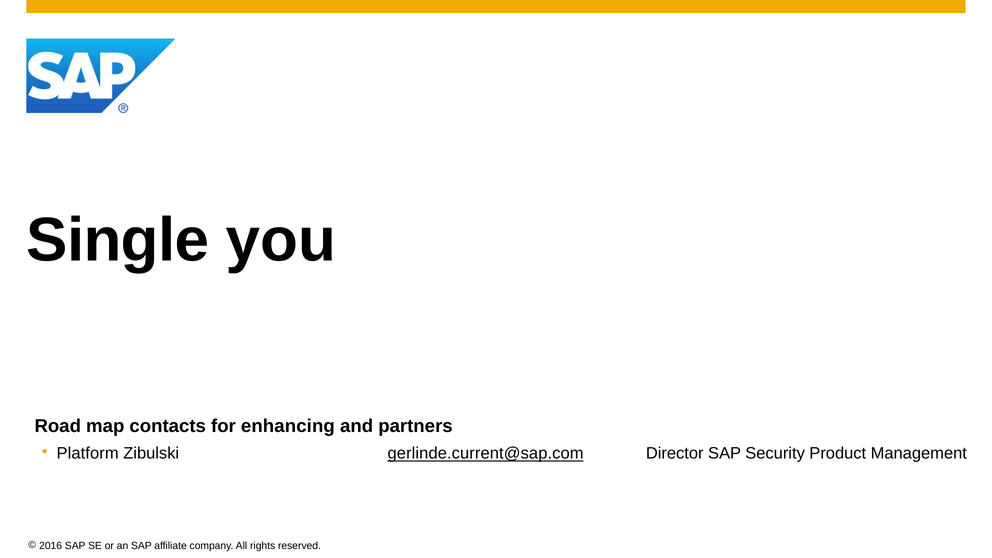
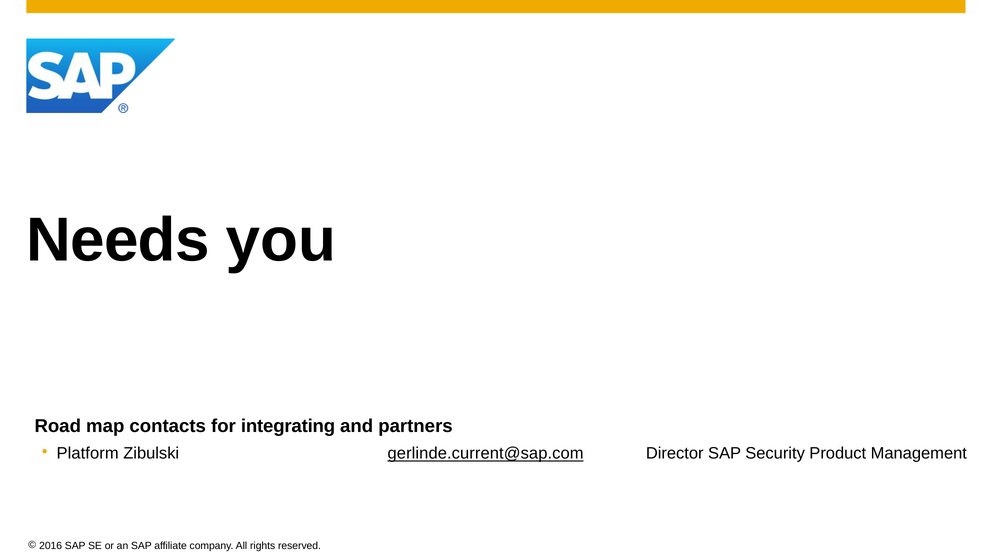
Single: Single -> Needs
enhancing: enhancing -> integrating
